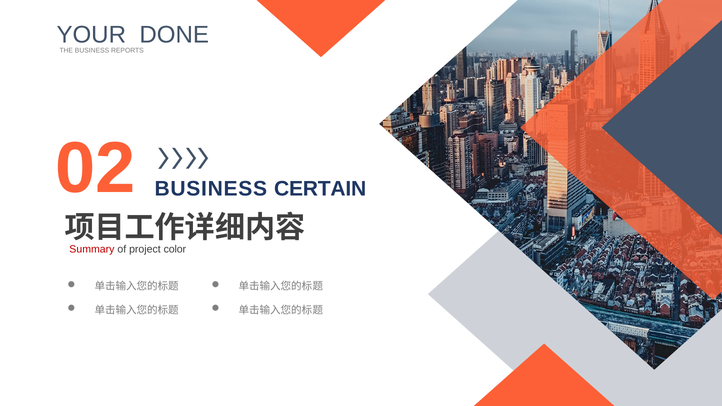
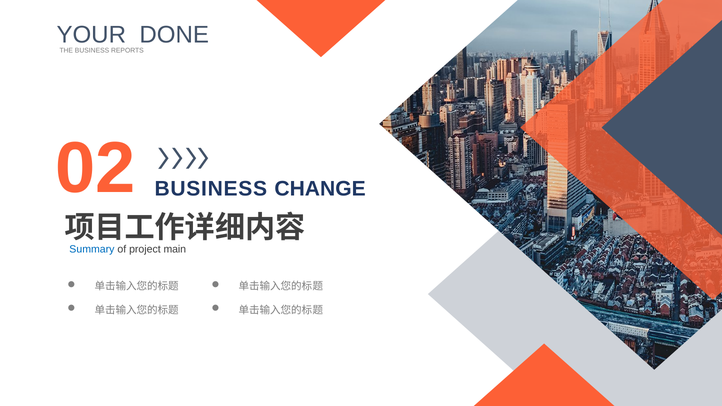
CERTAIN: CERTAIN -> CHANGE
Summary colour: red -> blue
color: color -> main
